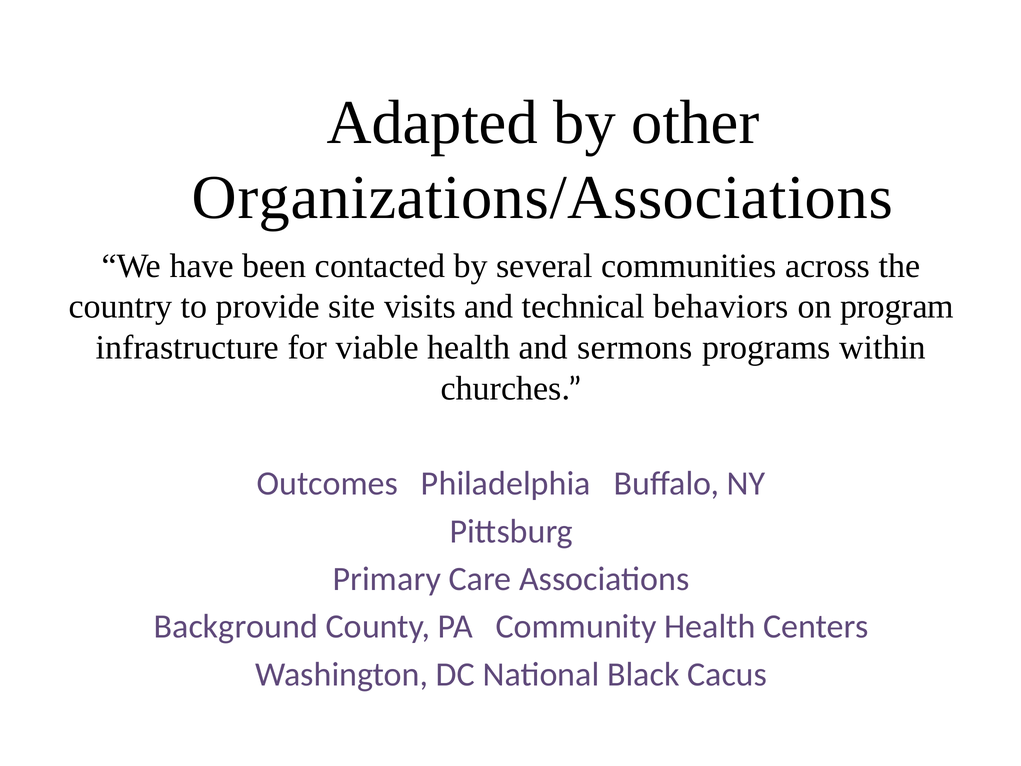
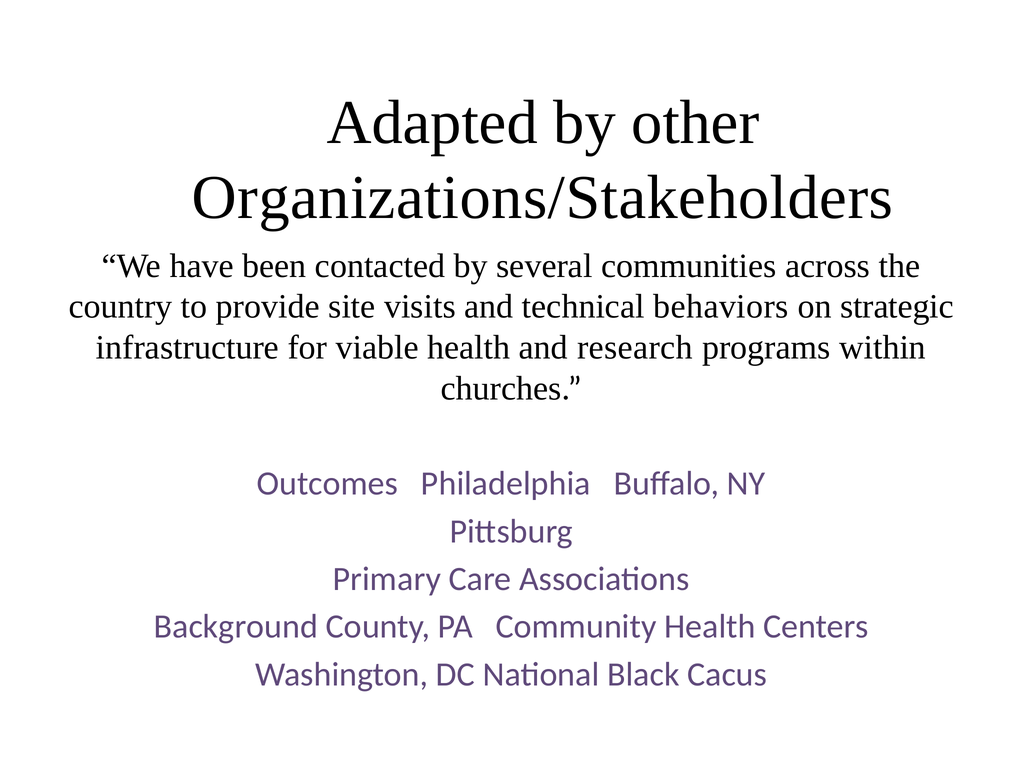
Organizations/Associations: Organizations/Associations -> Organizations/Stakeholders
program: program -> strategic
sermons: sermons -> research
